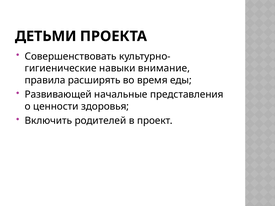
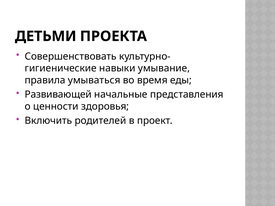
внимание: внимание -> умывание
расширять: расширять -> умываться
